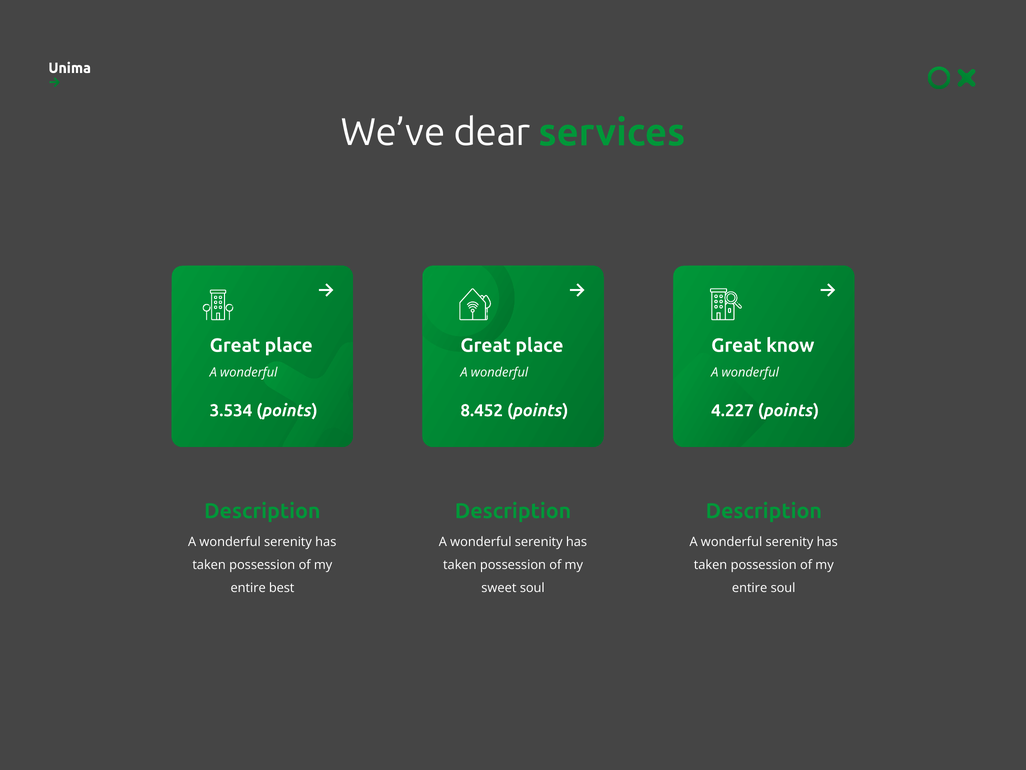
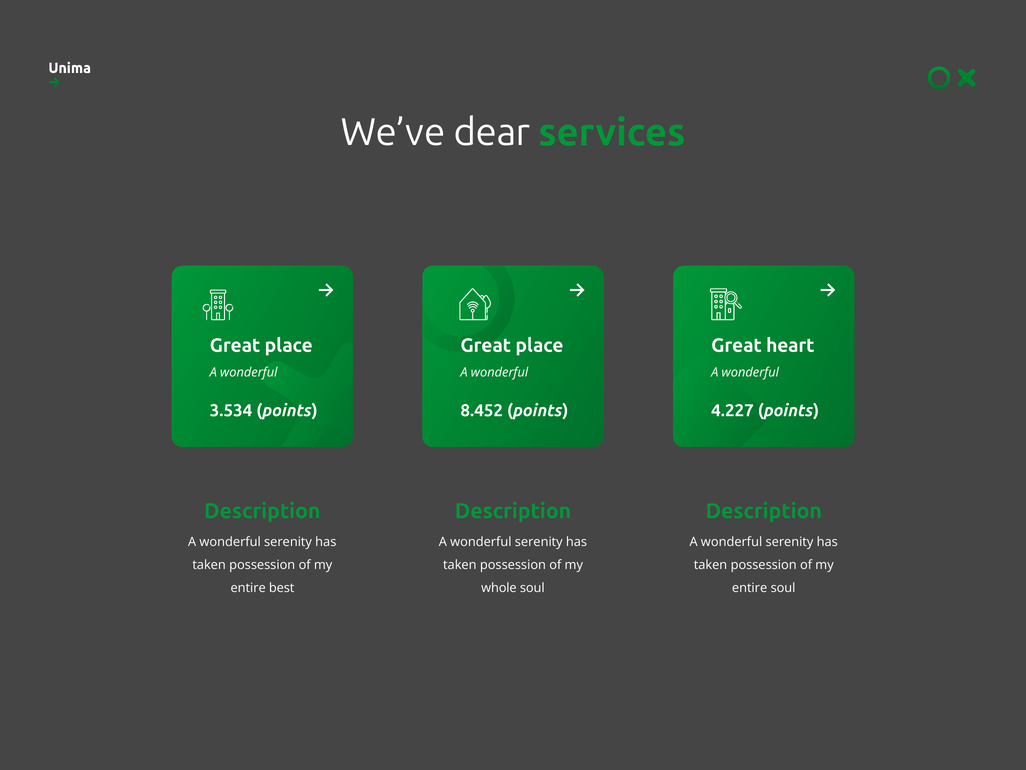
know: know -> heart
sweet: sweet -> whole
